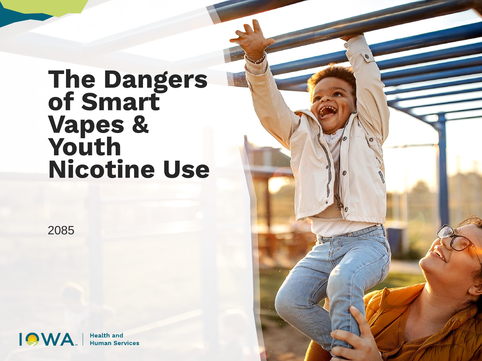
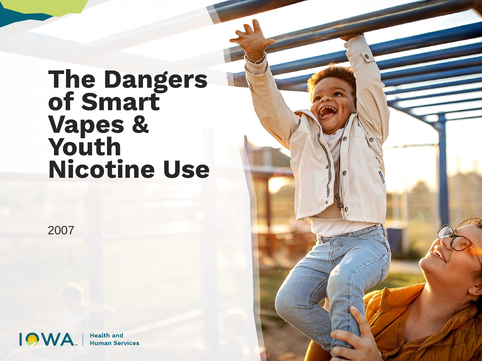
2085: 2085 -> 2007
